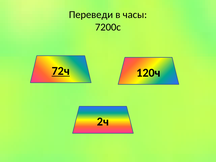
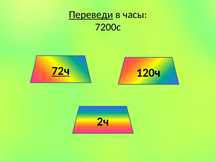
Переведи underline: none -> present
